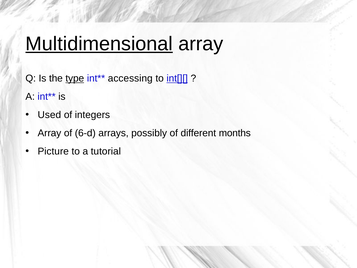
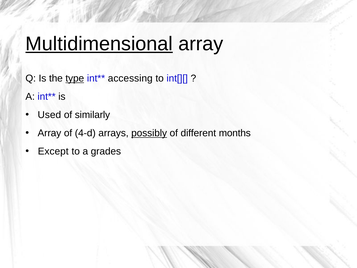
int[][ underline: present -> none
integers: integers -> similarly
6-d: 6-d -> 4-d
possibly underline: none -> present
Picture: Picture -> Except
tutorial: tutorial -> grades
